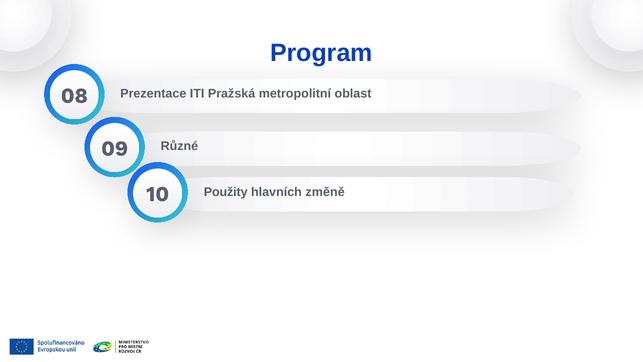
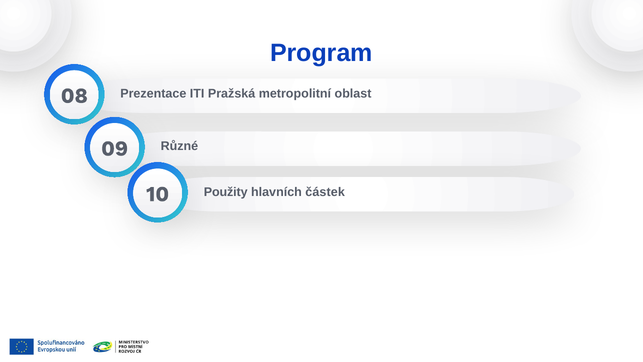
změně: změně -> částek
